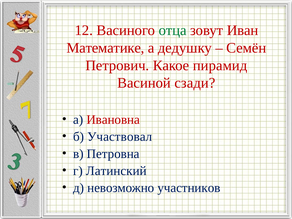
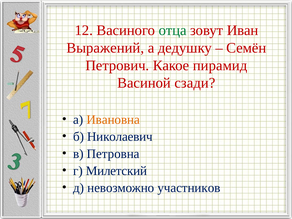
Математике: Математике -> Выражений
Ивановна colour: red -> orange
Участвовал: Участвовал -> Николаевич
Латинский: Латинский -> Милетский
